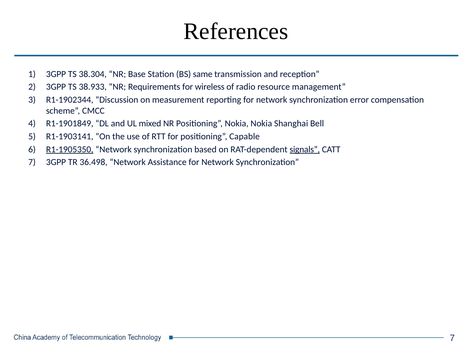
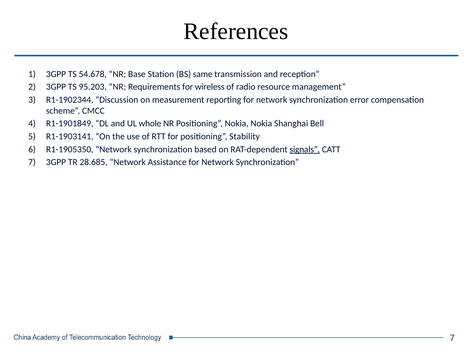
38.304: 38.304 -> 54.678
38.933: 38.933 -> 95.203
mixed: mixed -> whole
Capable: Capable -> Stability
R1-1905350 underline: present -> none
36.498: 36.498 -> 28.685
